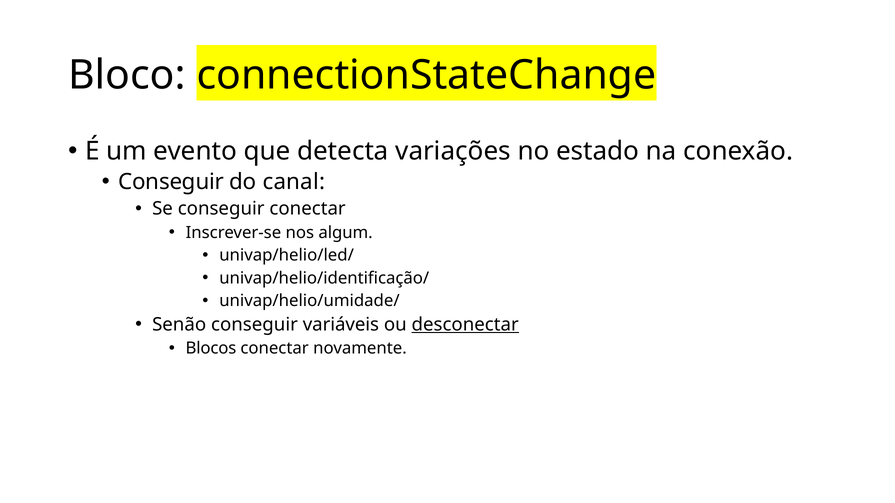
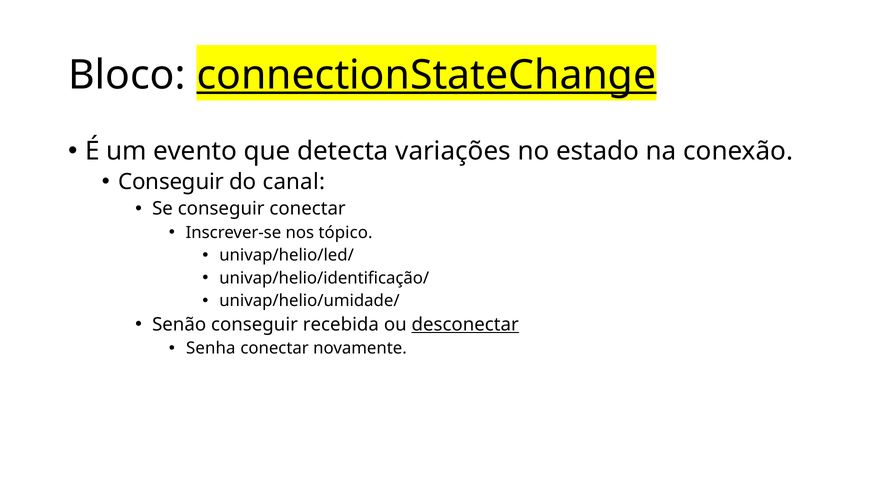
connectionStateChange underline: none -> present
algum: algum -> tópico
variáveis: variáveis -> recebida
Blocos: Blocos -> Senha
